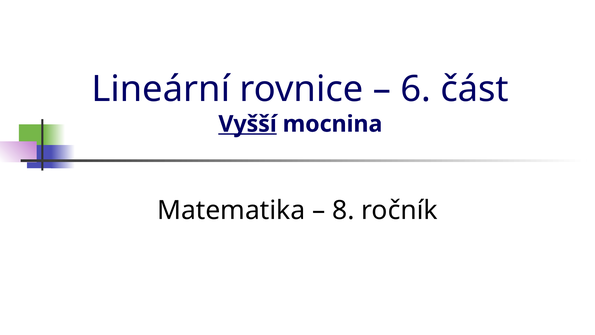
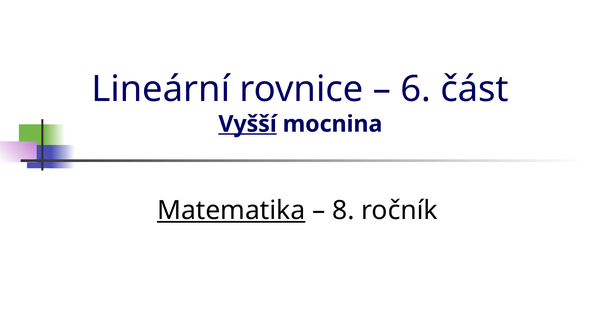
Matematika underline: none -> present
